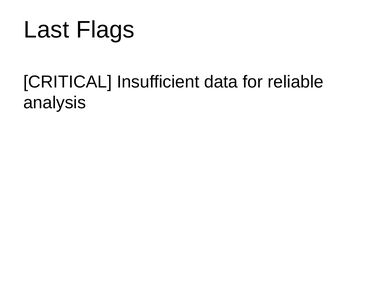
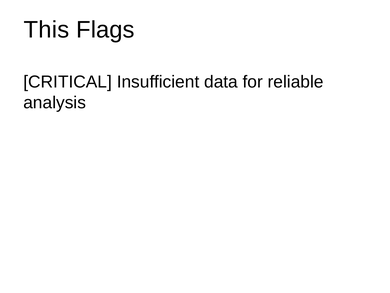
Last: Last -> This
